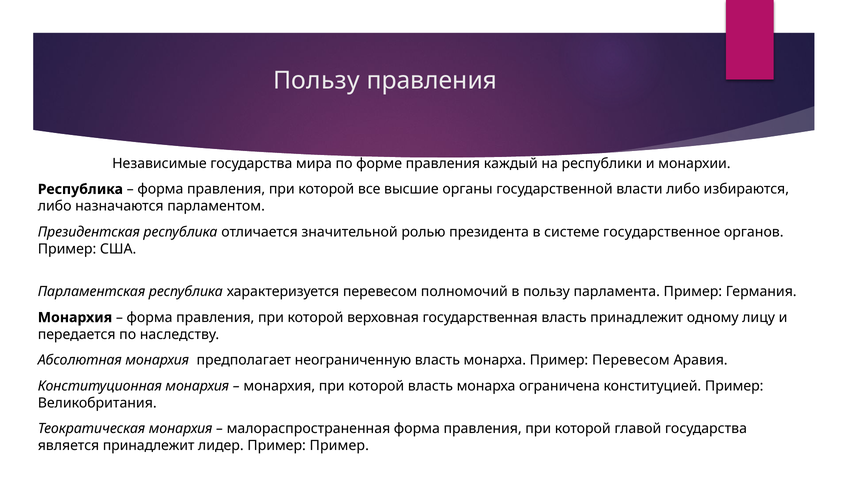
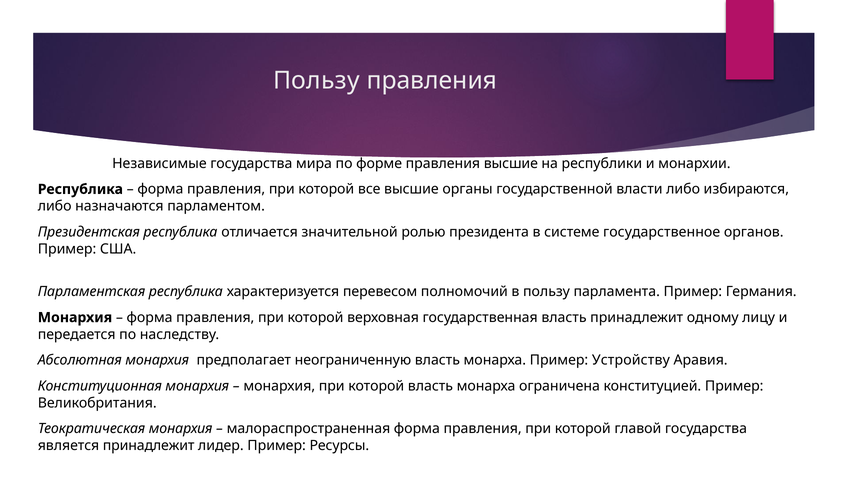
правления каждый: каждый -> высшие
Пример Перевесом: Перевесом -> Устройству
Пример Пример: Пример -> Ресурсы
